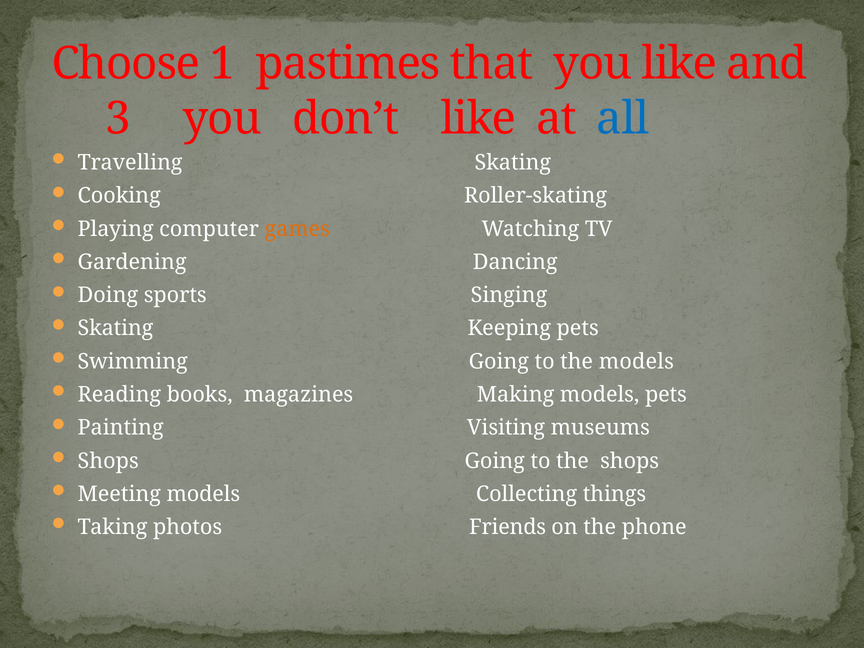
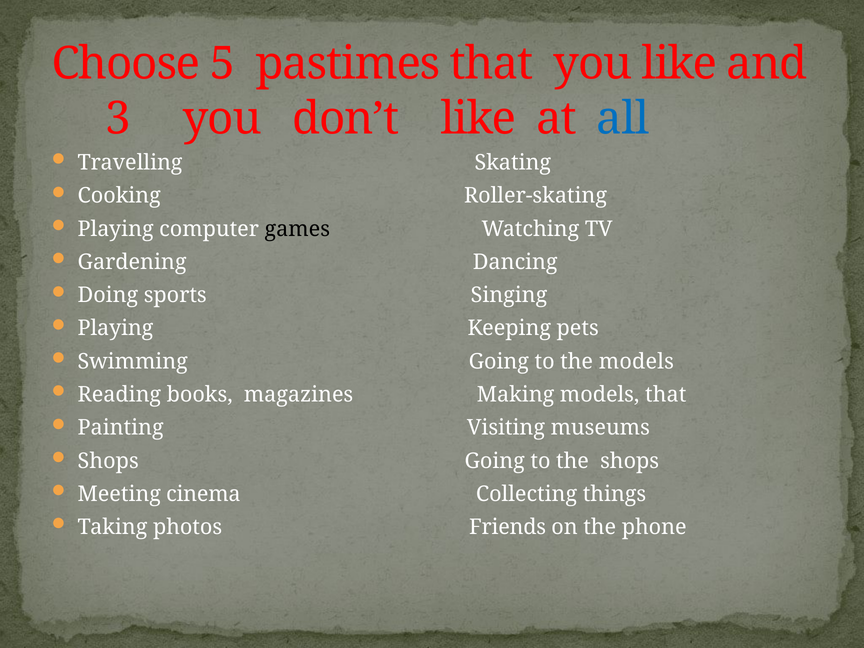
1: 1 -> 5
games colour: orange -> black
Skating at (115, 328): Skating -> Playing
models pets: pets -> that
Meeting models: models -> cinema
